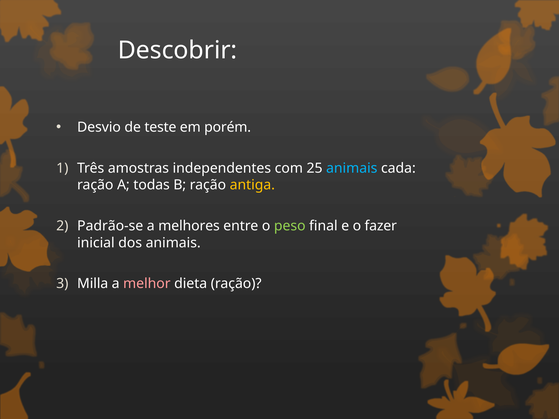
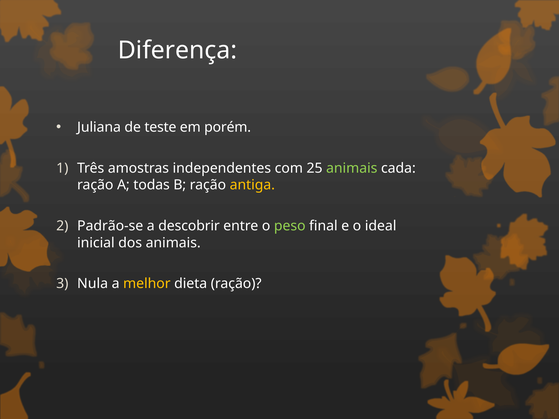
Descobrir: Descobrir -> Diferença
Desvio: Desvio -> Juliana
animais at (352, 168) colour: light blue -> light green
melhores: melhores -> descobrir
fazer: fazer -> ideal
Milla: Milla -> Nula
melhor colour: pink -> yellow
